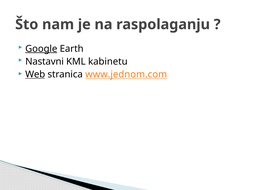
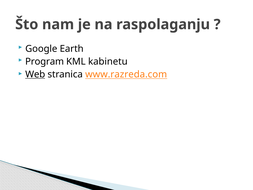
Google underline: present -> none
Nastavni: Nastavni -> Program
www.jednom.com: www.jednom.com -> www.razreda.com
